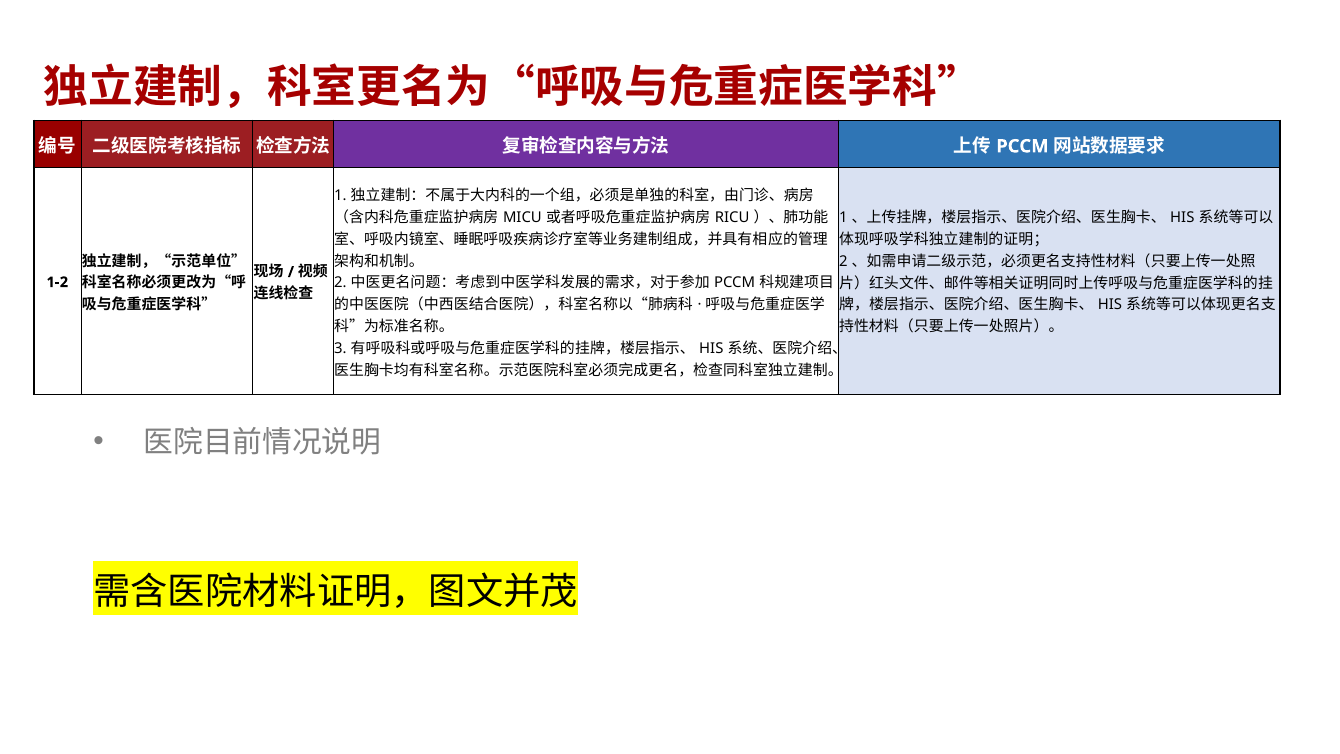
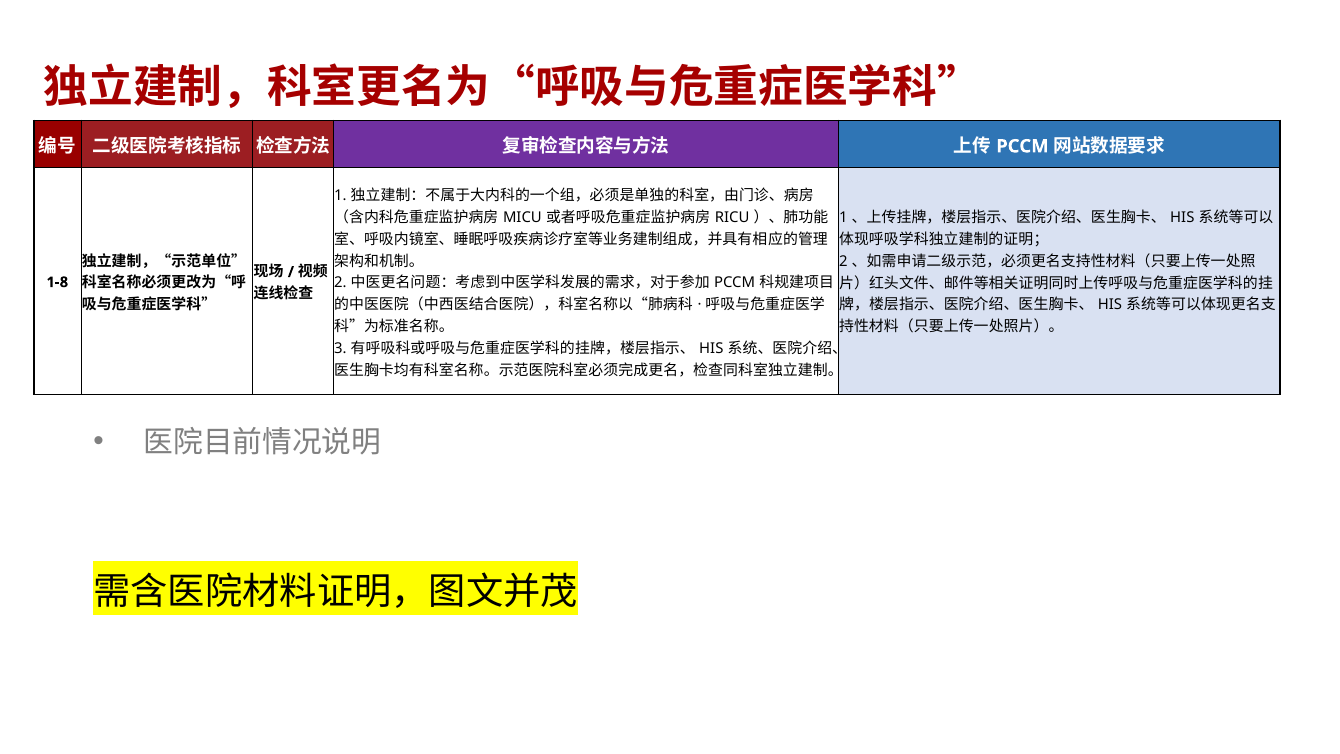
1-2: 1-2 -> 1-8
